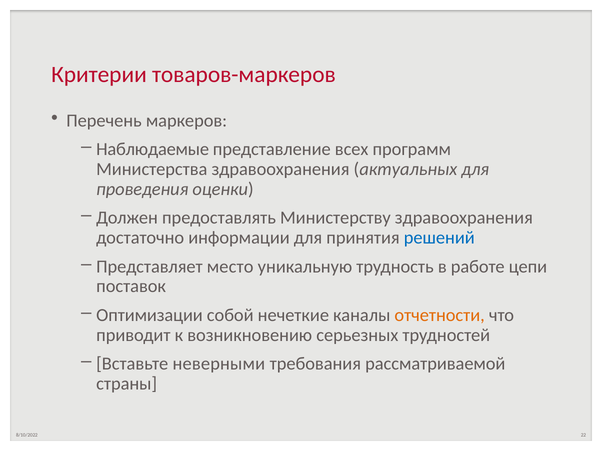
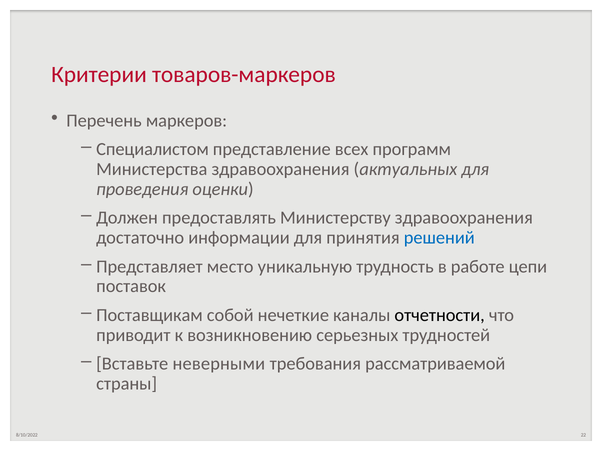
Наблюдаемые: Наблюдаемые -> Специалистом
Оптимизации: Оптимизации -> Поставщикам
отчетности colour: orange -> black
